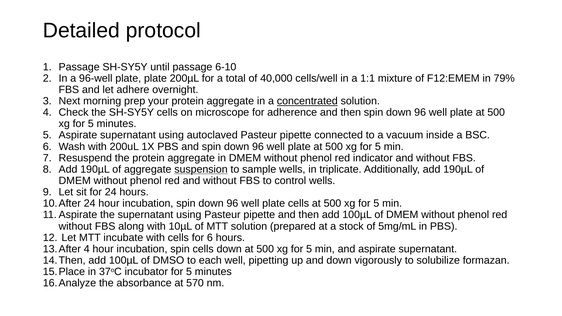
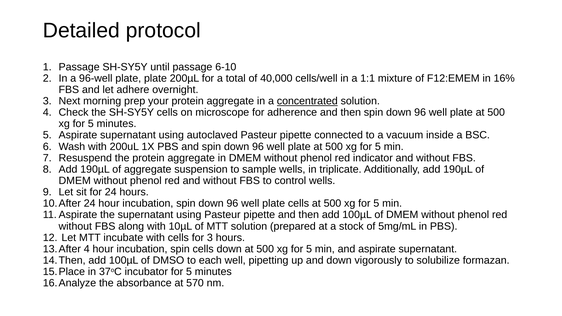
79%: 79% -> 16%
suspension underline: present -> none
for 6: 6 -> 3
